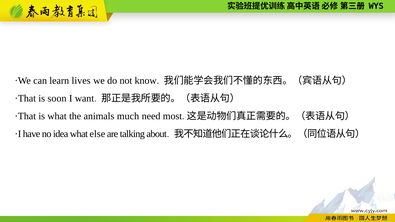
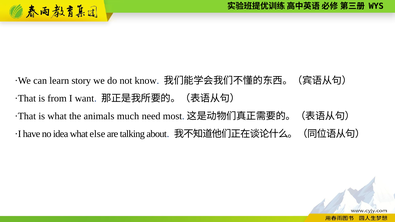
lives: lives -> story
soon: soon -> from
